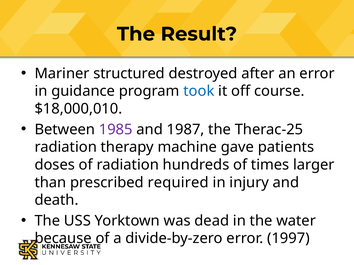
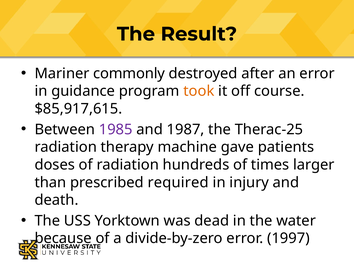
structured: structured -> commonly
took colour: blue -> orange
$18,000,010: $18,000,010 -> $85,917,615
